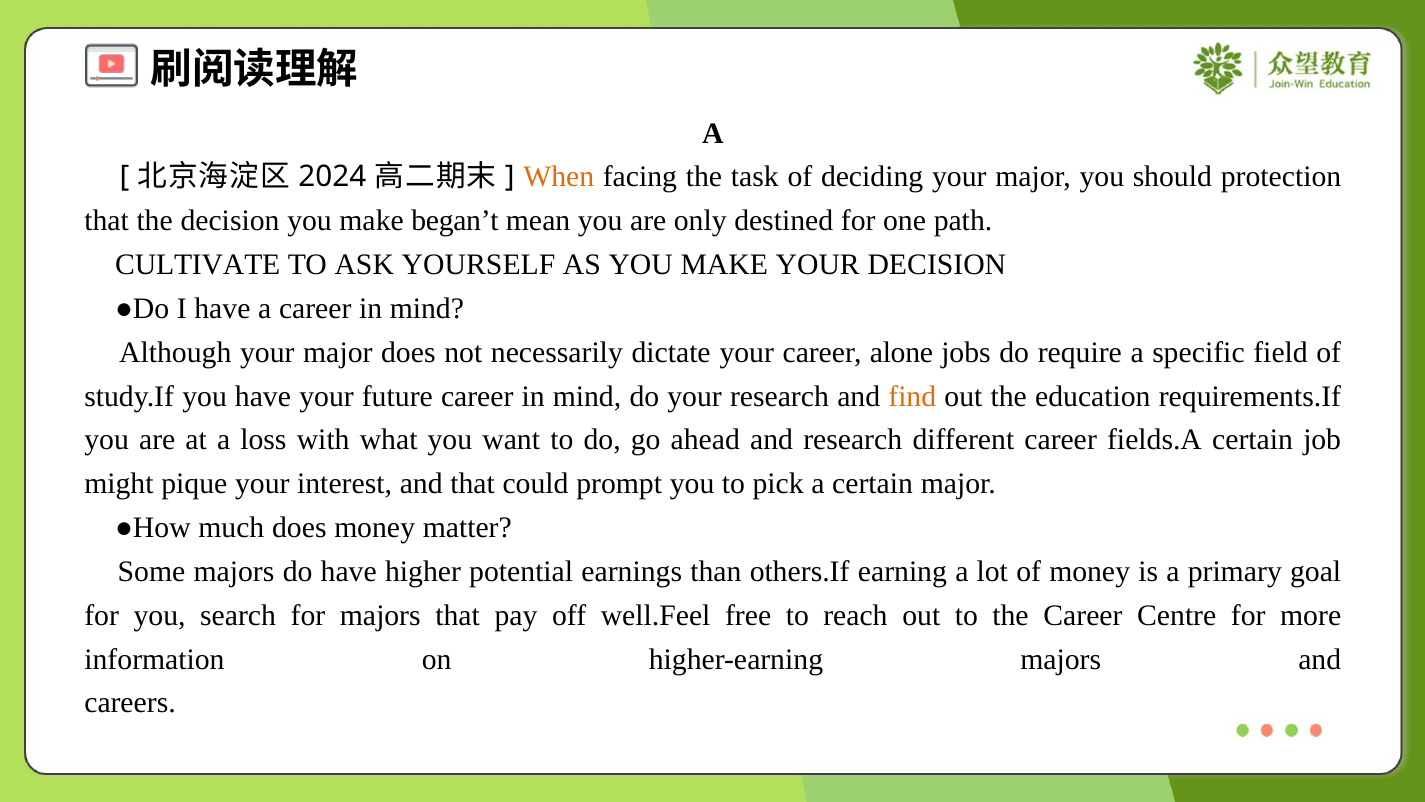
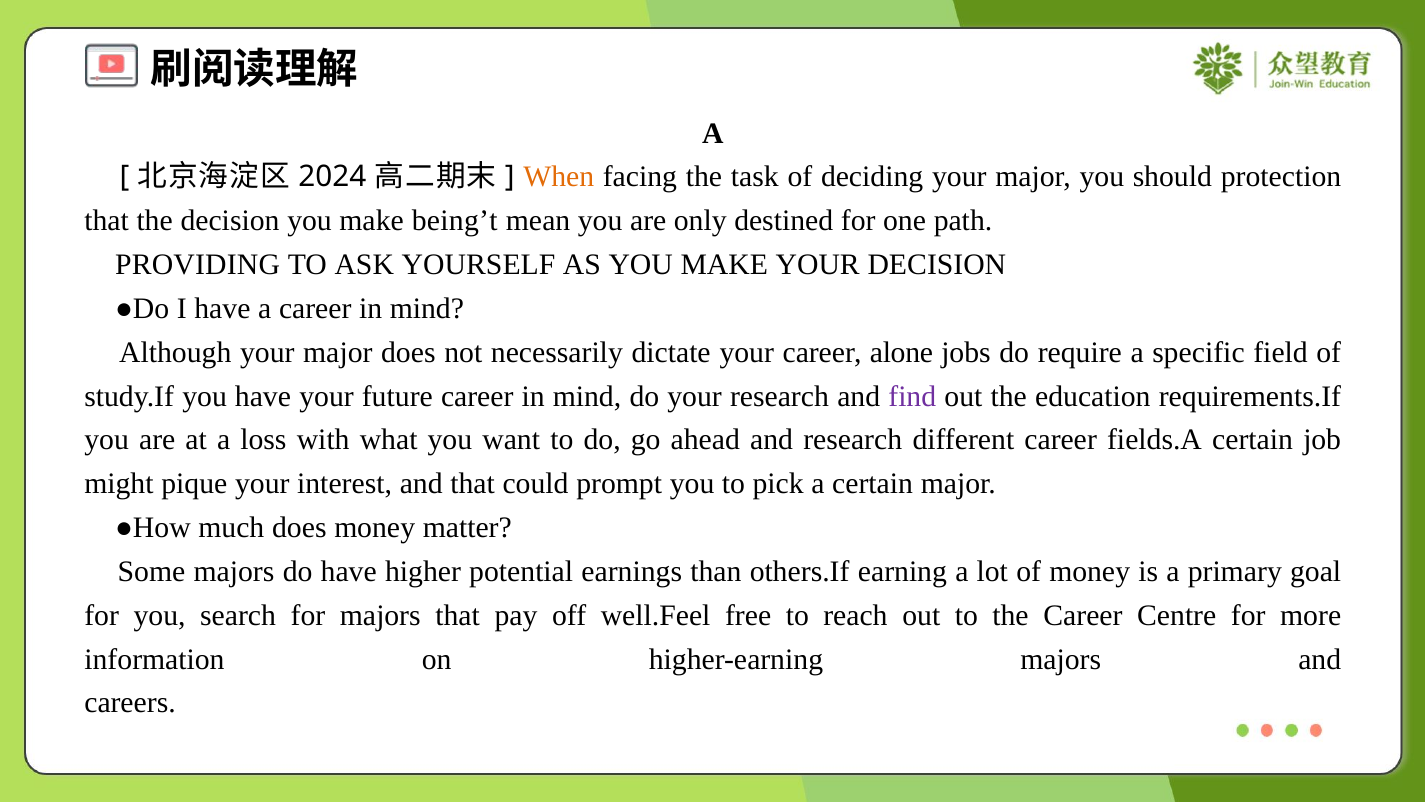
began’t: began’t -> being’t
CULTIVATE: CULTIVATE -> PROVIDING
find colour: orange -> purple
